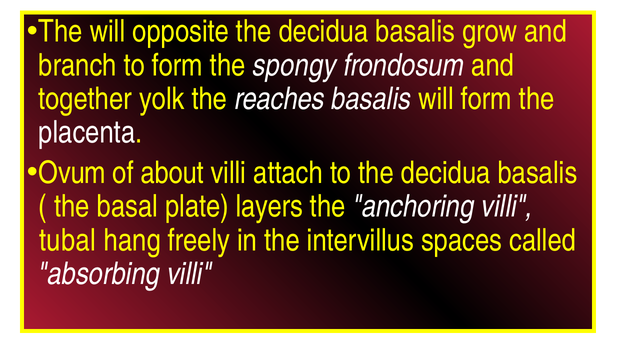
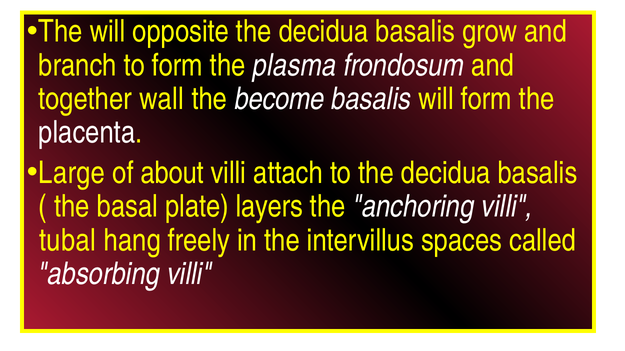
spongy: spongy -> plasma
yolk: yolk -> wall
reaches: reaches -> become
Ovum: Ovum -> Large
